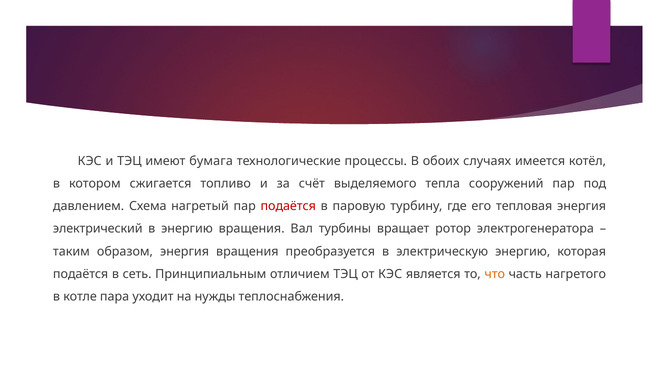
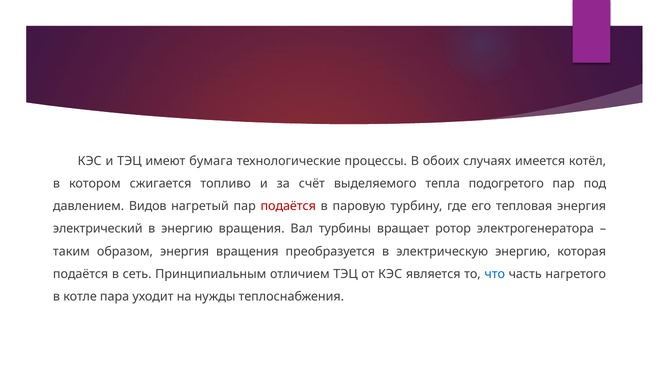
сооружений: сооружений -> подогретого
Схема: Схема -> Видов
что colour: orange -> blue
